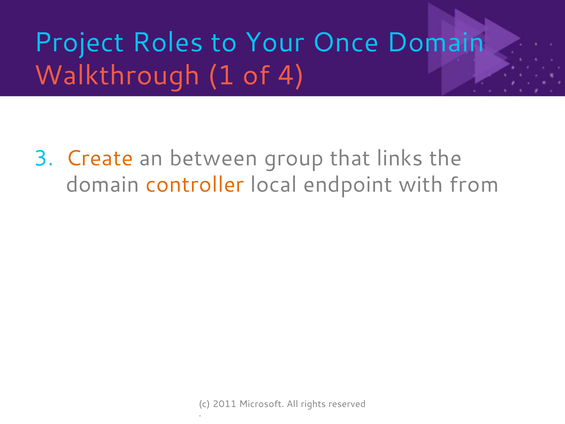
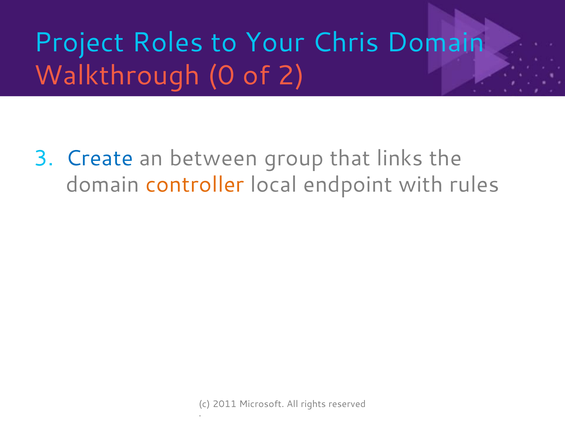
Once: Once -> Chris
1: 1 -> 0
4: 4 -> 2
Create colour: orange -> blue
from: from -> rules
